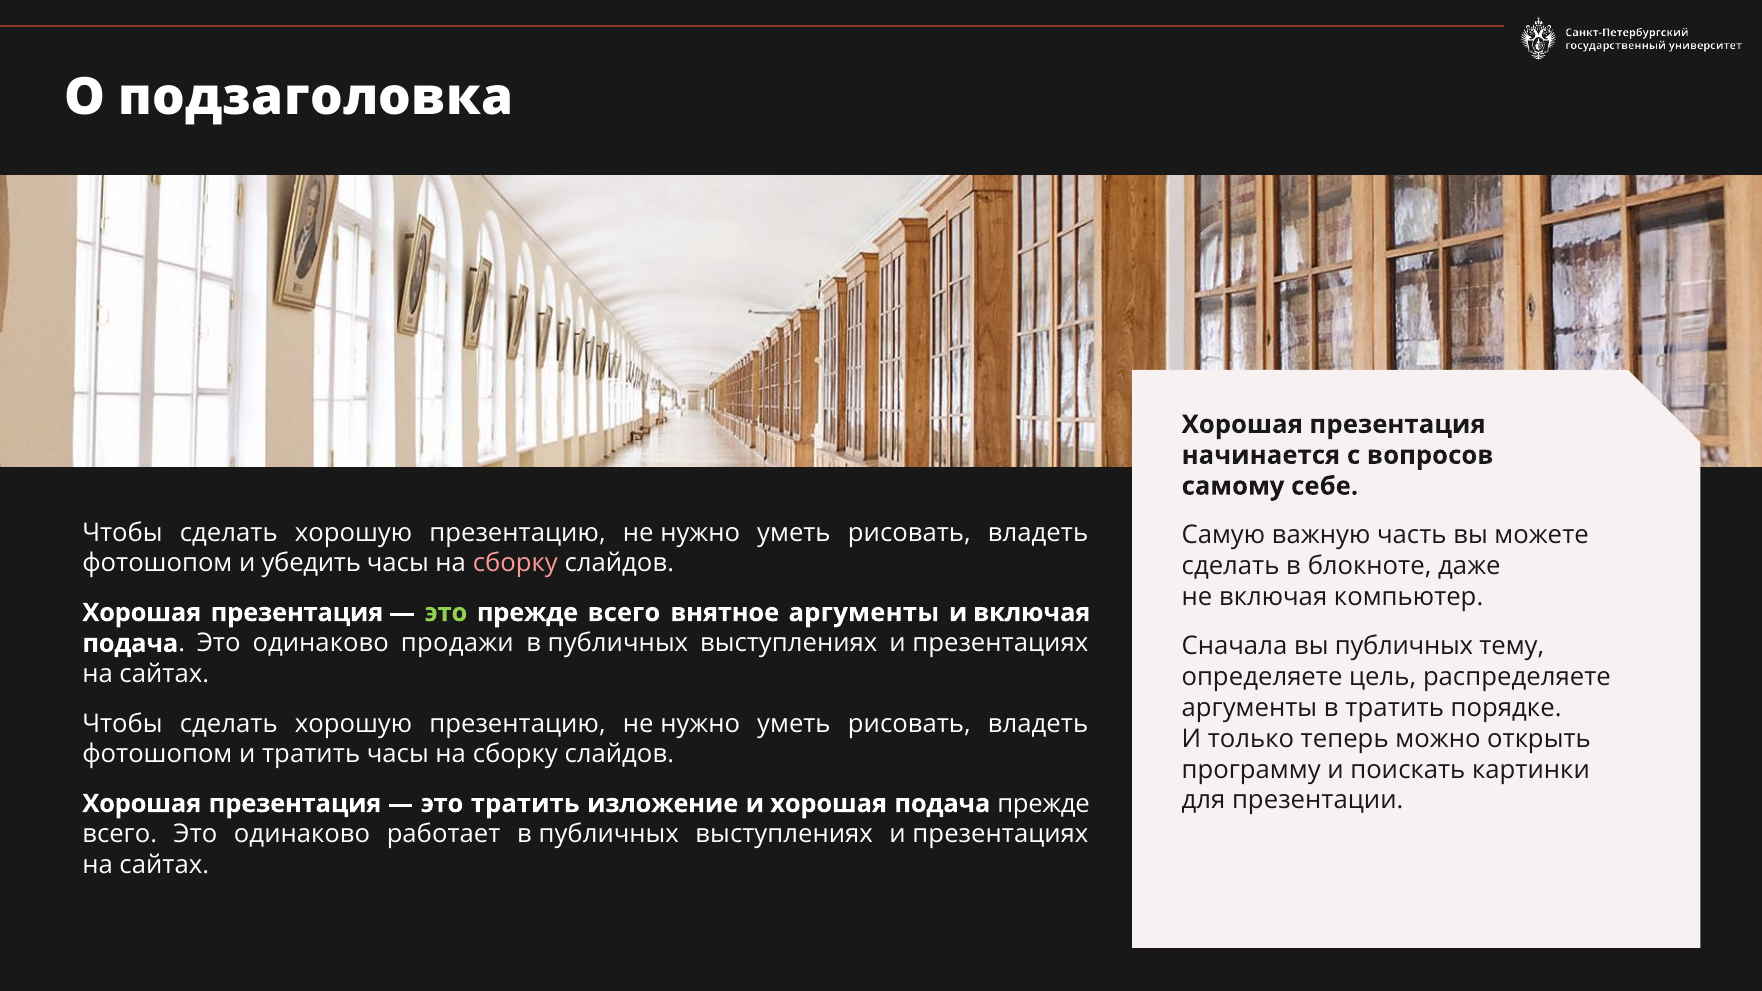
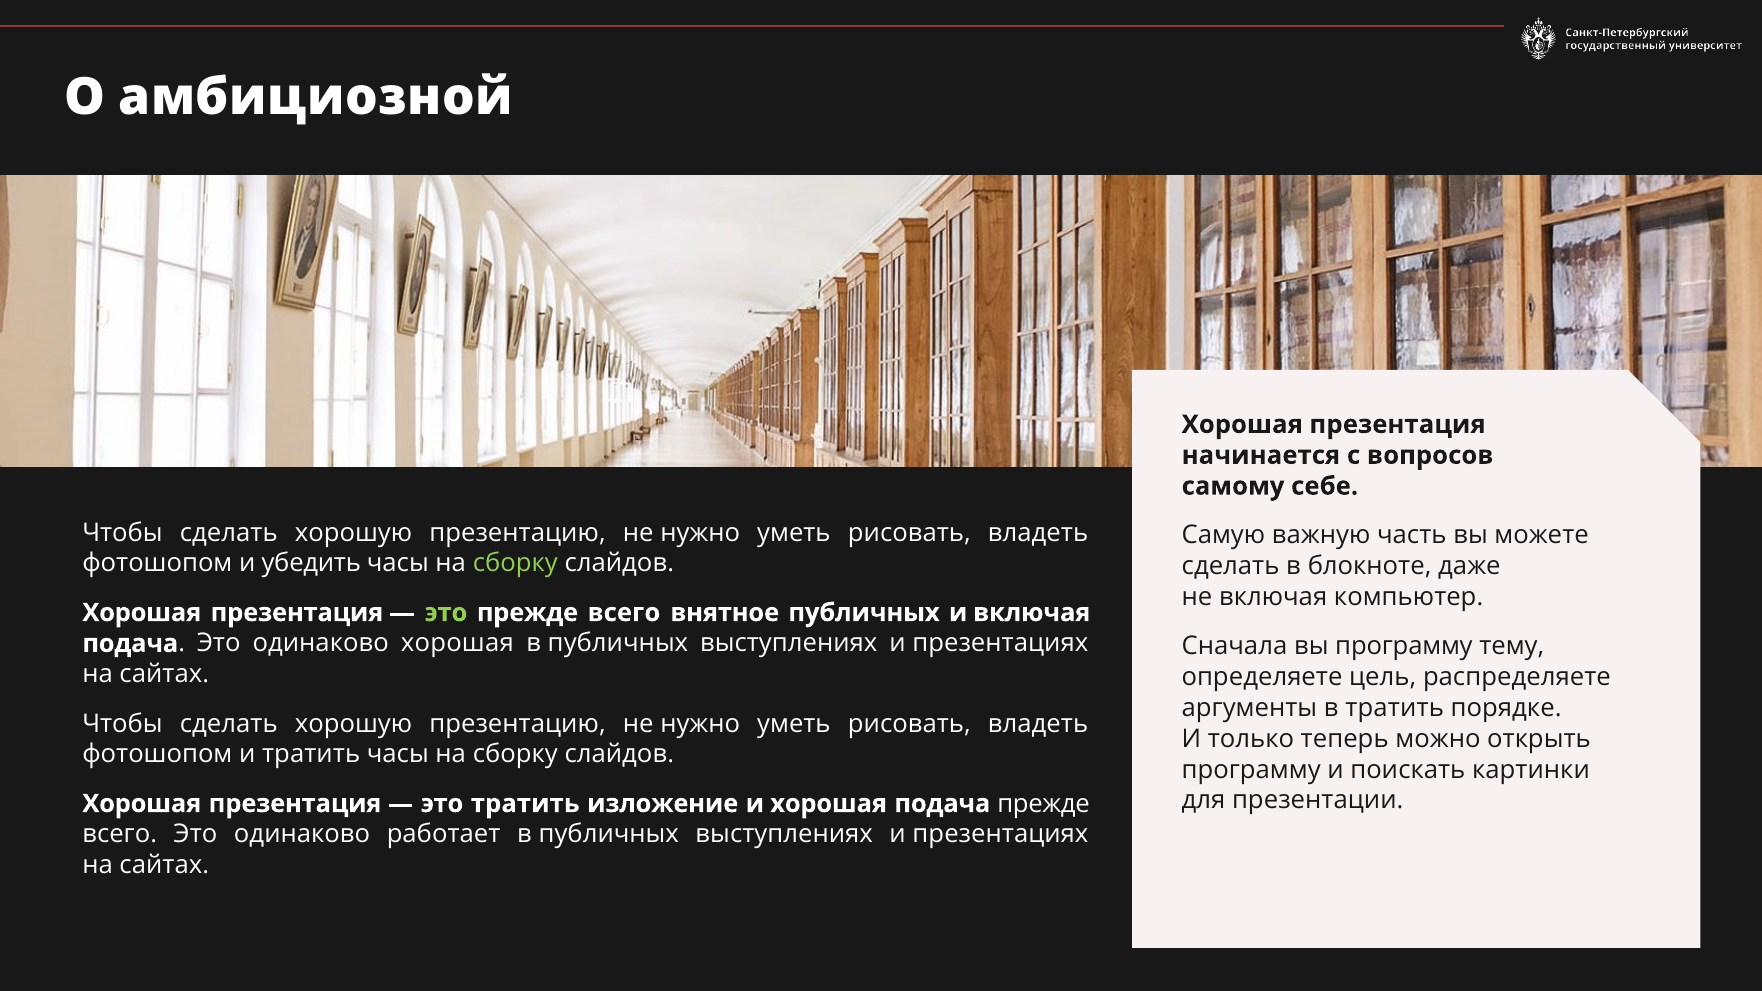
подзаголовка: подзаголовка -> амбициозной
сборку at (515, 564) colour: pink -> light green
внятное аргументы: аргументы -> публичных
одинаково продажи: продажи -> хорошая
вы публичных: публичных -> программу
